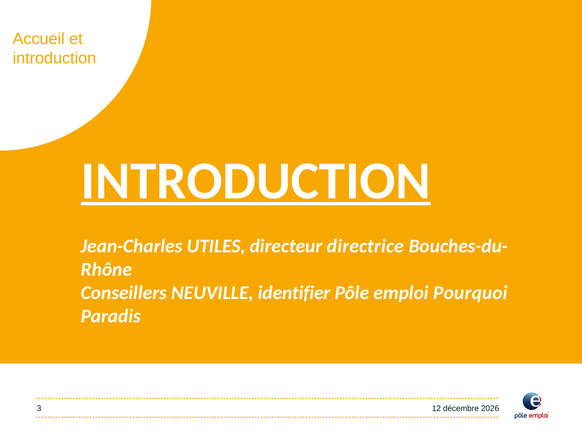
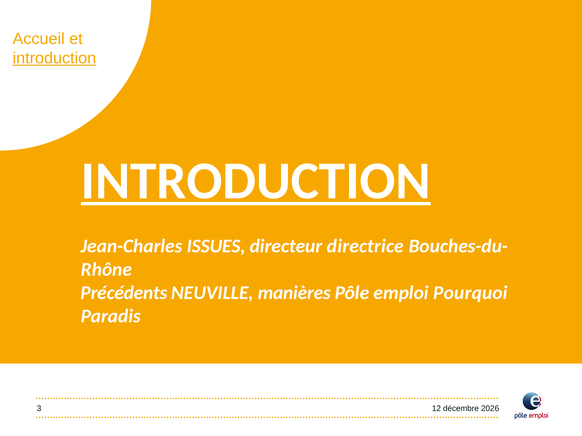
introduction at (54, 58) underline: none -> present
UTILES: UTILES -> ISSUES
Conseillers: Conseillers -> Précédents
identifier: identifier -> manières
